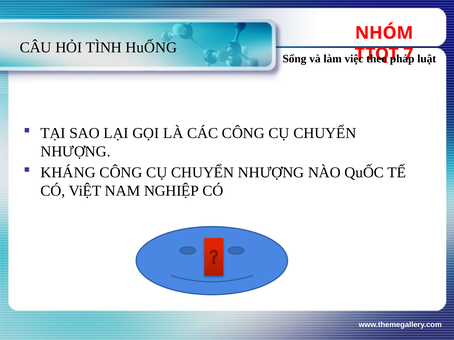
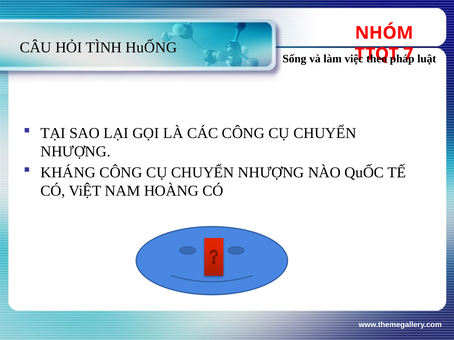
NGHIỆP: NGHIỆP -> HOÀNG
